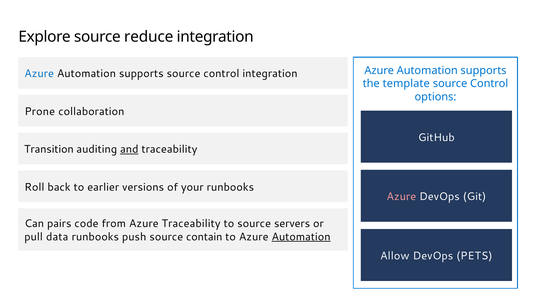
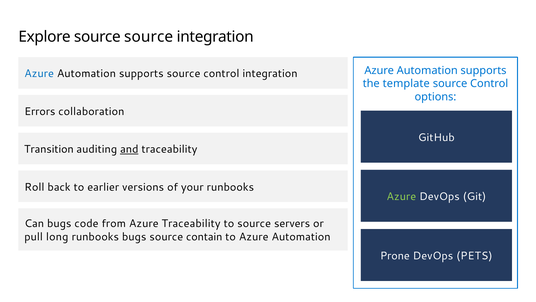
source reduce: reduce -> source
Prone: Prone -> Errors
Azure at (401, 196) colour: pink -> light green
Can pairs: pairs -> bugs
data: data -> long
runbooks push: push -> bugs
Automation at (301, 236) underline: present -> none
Allow: Allow -> Prone
